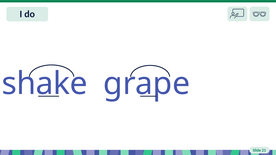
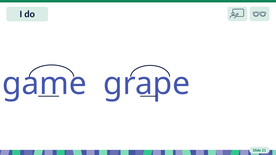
shake: shake -> game
